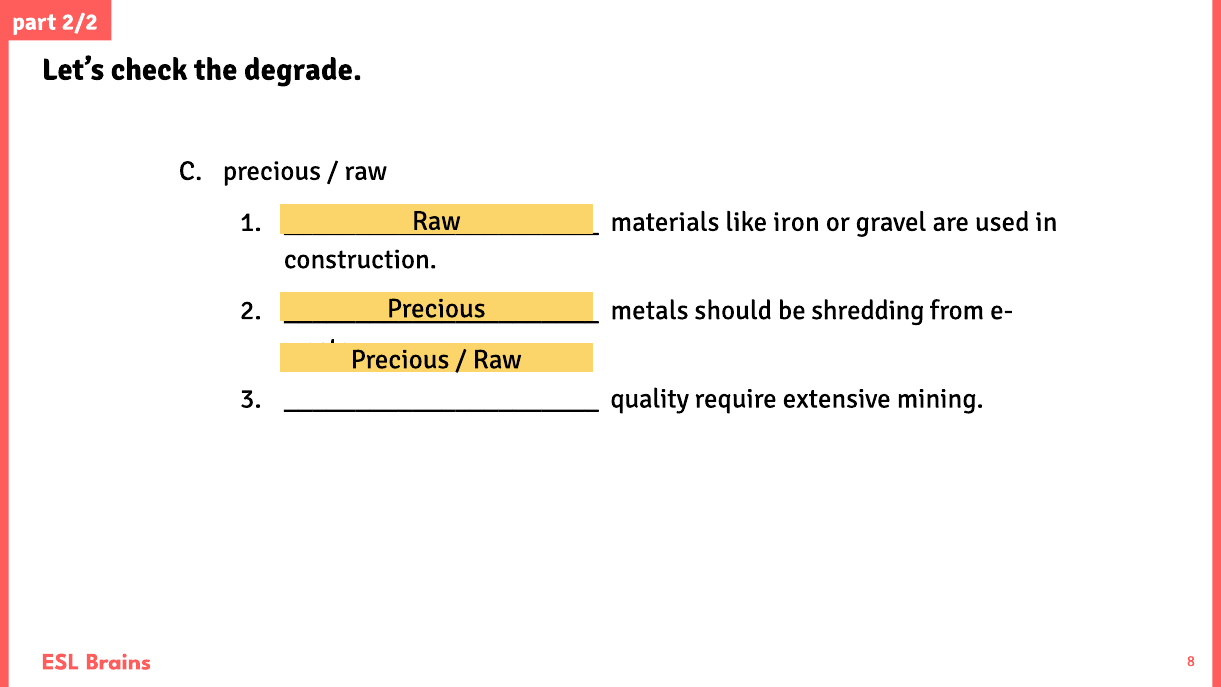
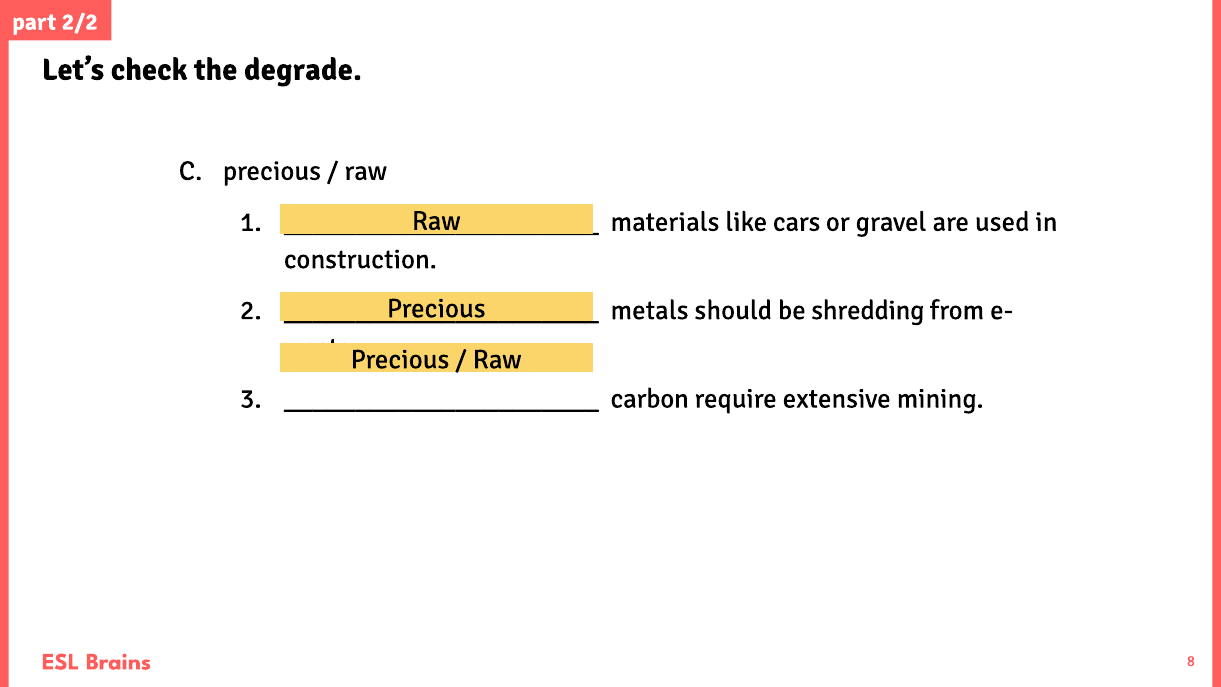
iron: iron -> cars
quality: quality -> carbon
